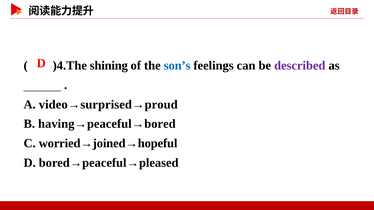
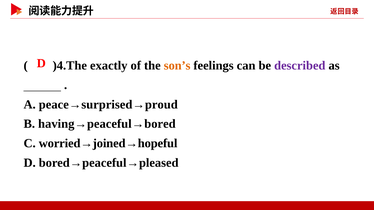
shining: shining -> exactly
son’s colour: blue -> orange
video→surprised→proud: video→surprised→proud -> peace→surprised→proud
